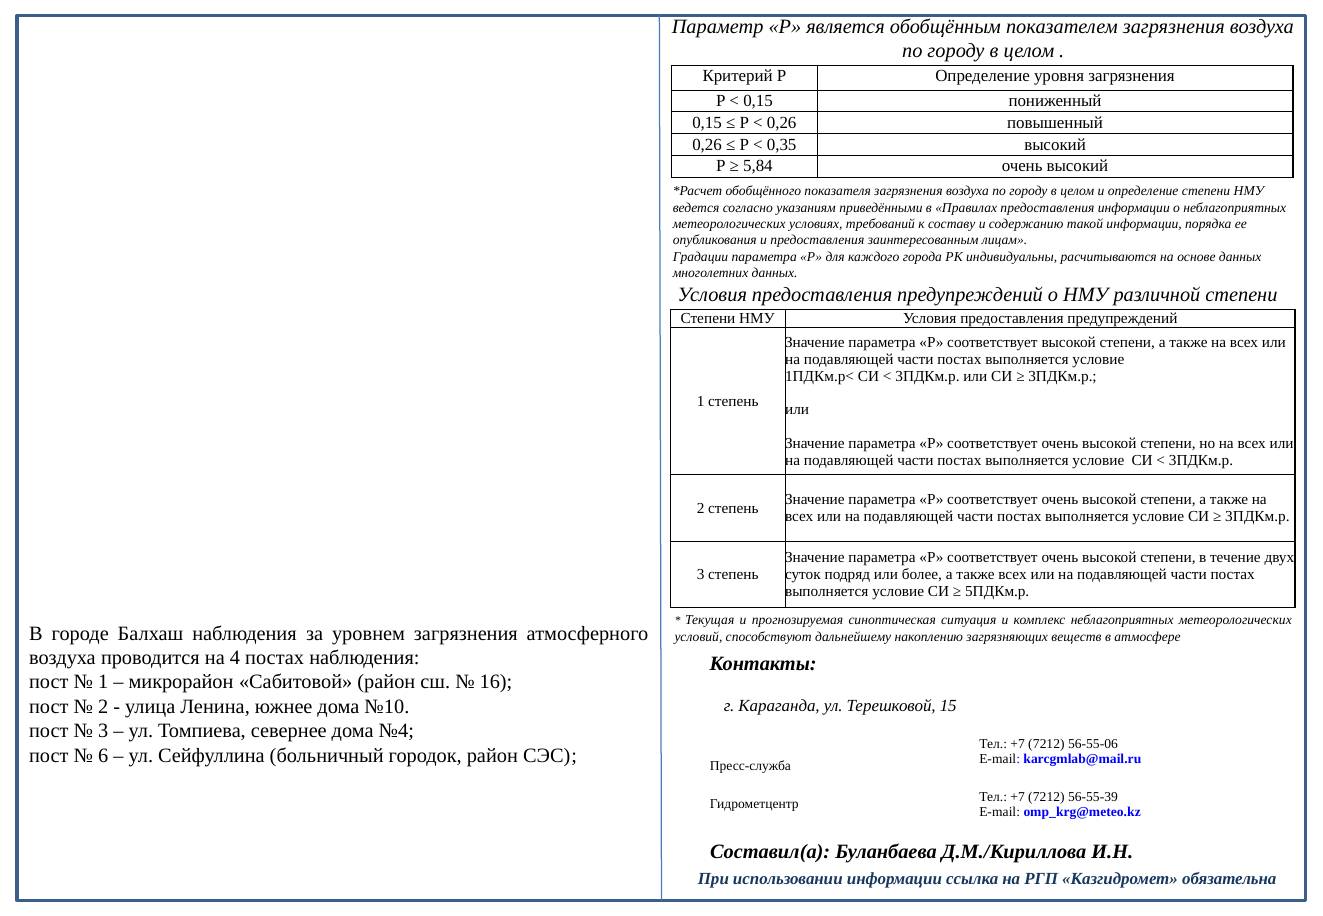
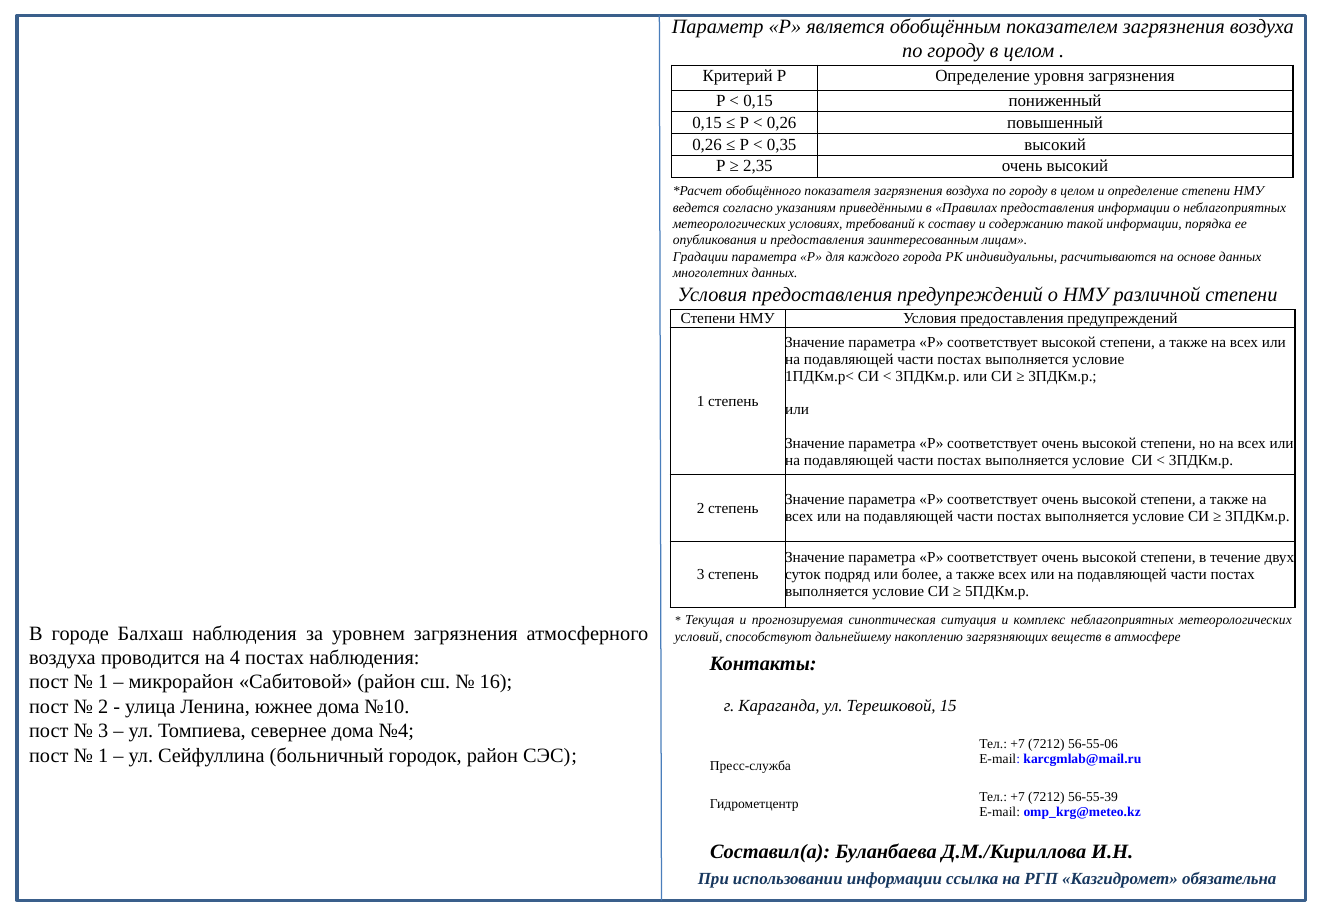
5,84: 5,84 -> 2,35
6 at (103, 755): 6 -> 1
